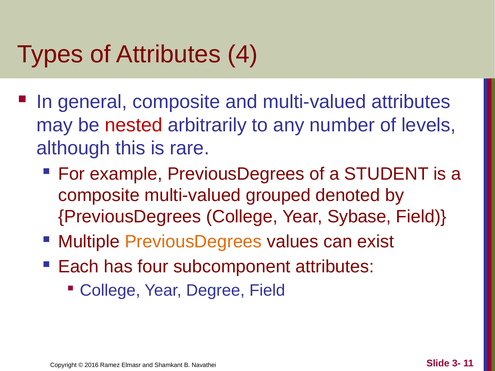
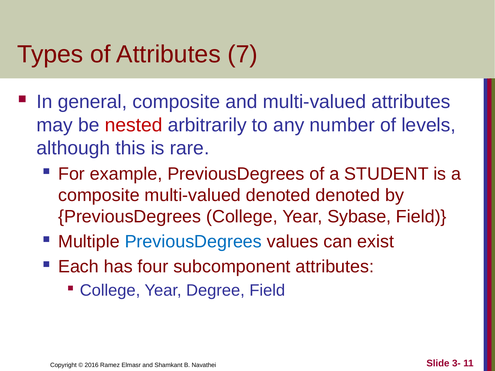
4: 4 -> 7
multi-valued grouped: grouped -> denoted
PreviousDegrees at (193, 242) colour: orange -> blue
